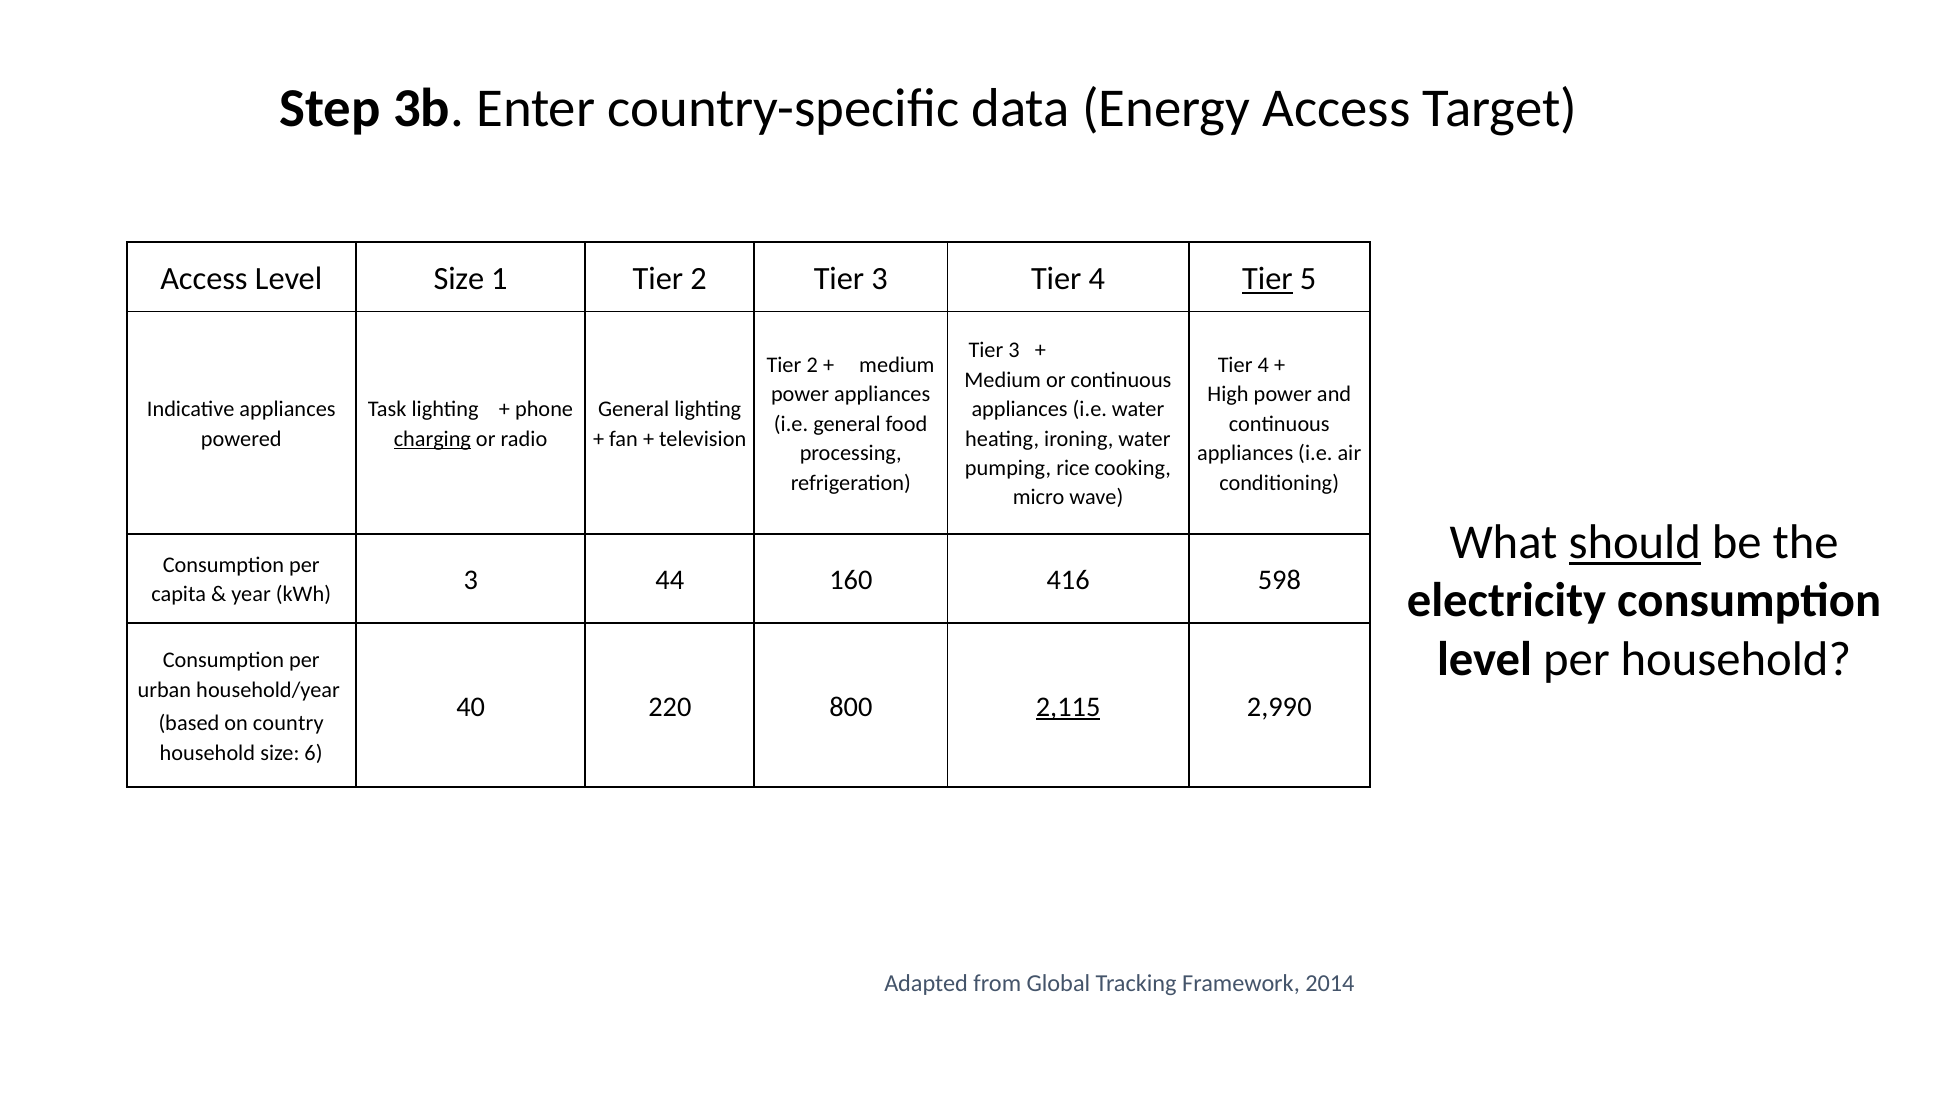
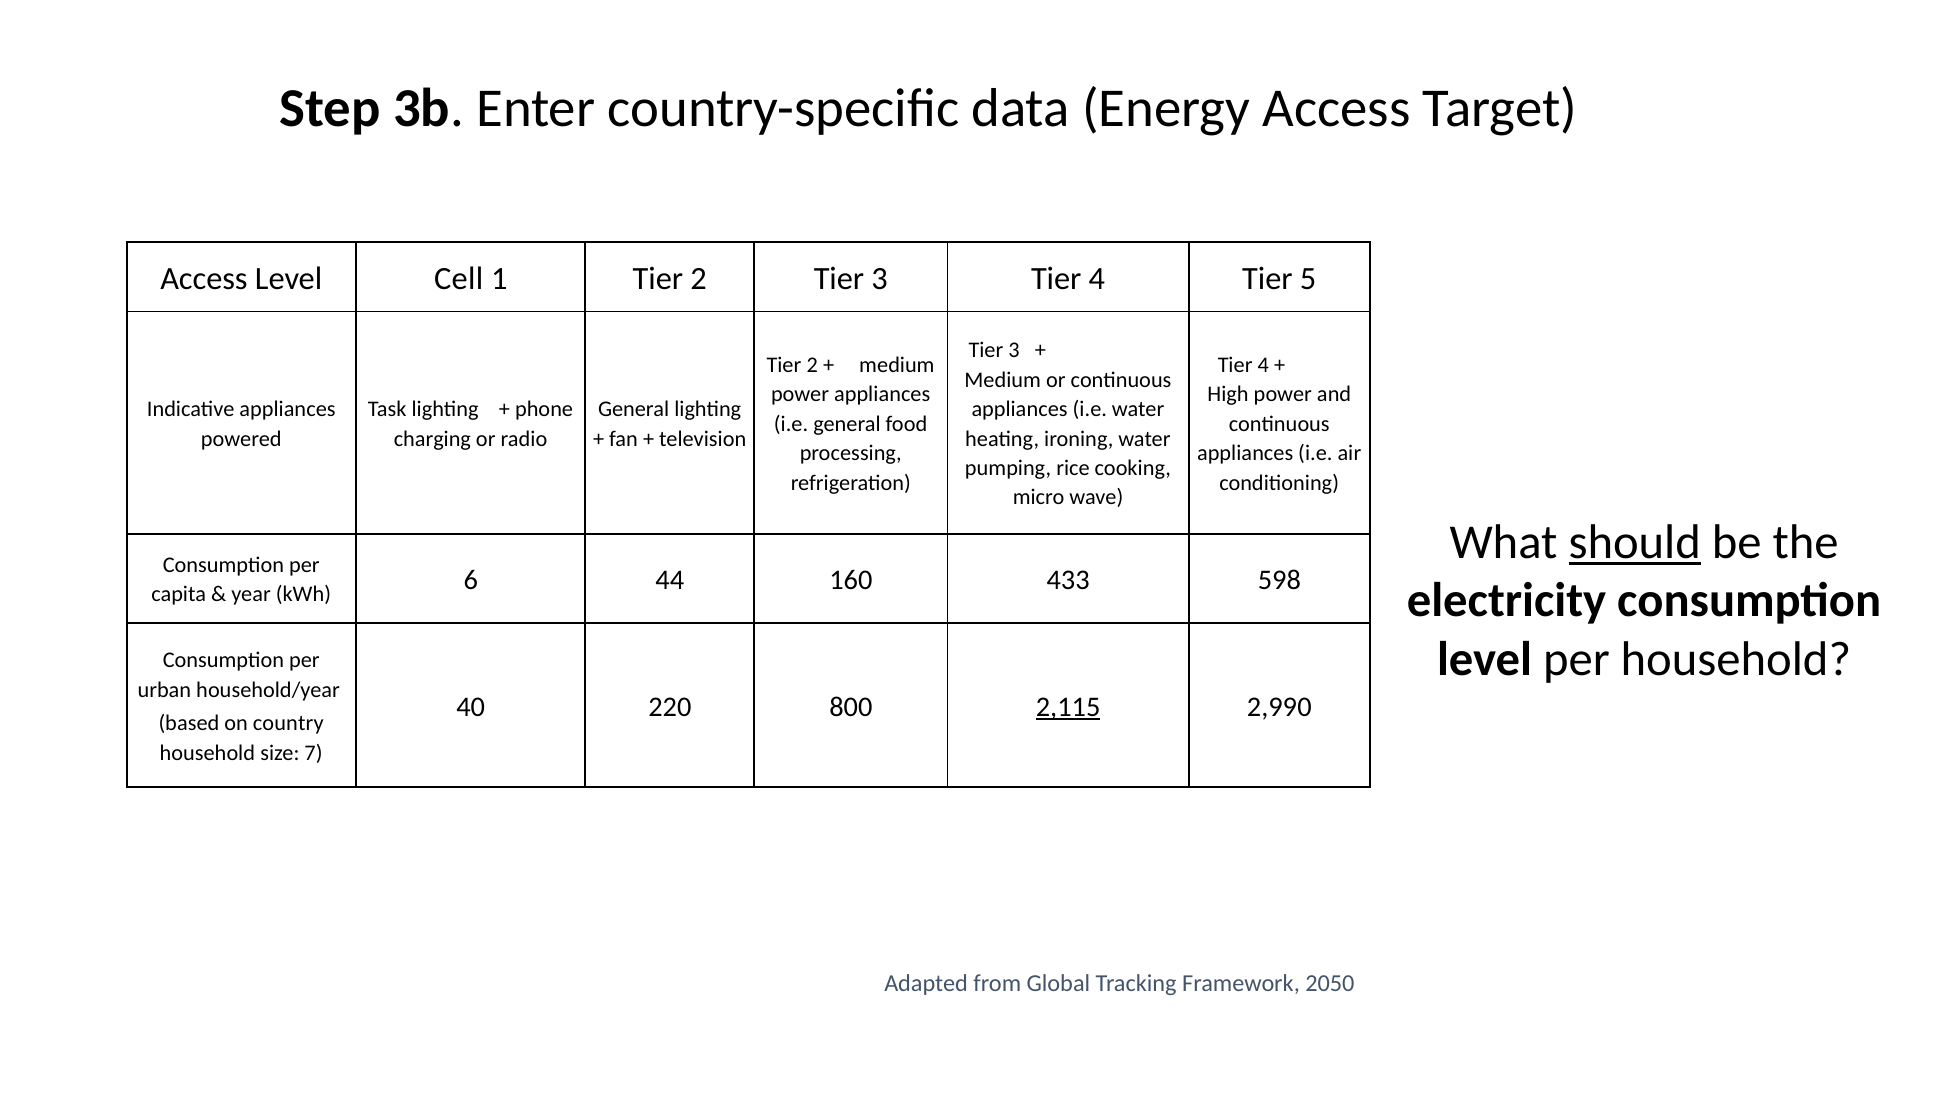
Level Size: Size -> Cell
Tier at (1267, 279) underline: present -> none
charging underline: present -> none
kWh 3: 3 -> 6
416: 416 -> 433
6: 6 -> 7
2014: 2014 -> 2050
